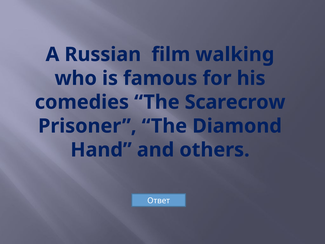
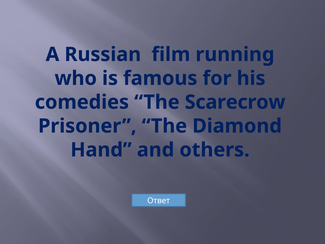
walking: walking -> running
